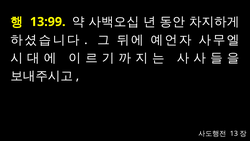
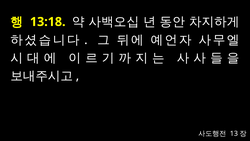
13:99: 13:99 -> 13:18
